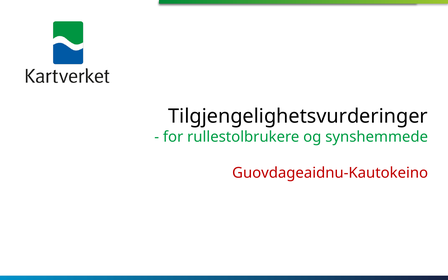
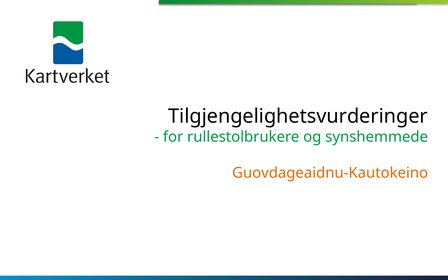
Guovdageaidnu-Kautokeino colour: red -> orange
